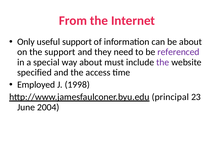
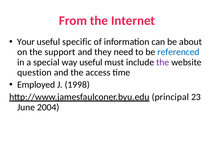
Only: Only -> Your
useful support: support -> specific
referenced colour: purple -> blue
way about: about -> useful
specified: specified -> question
